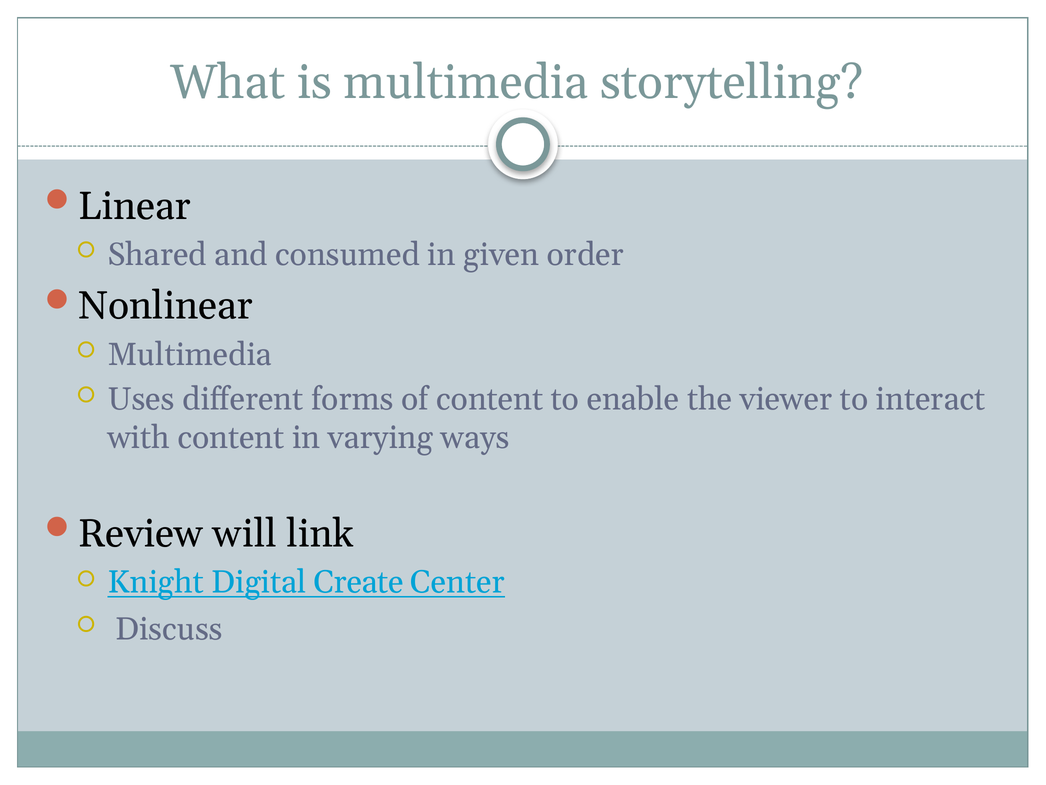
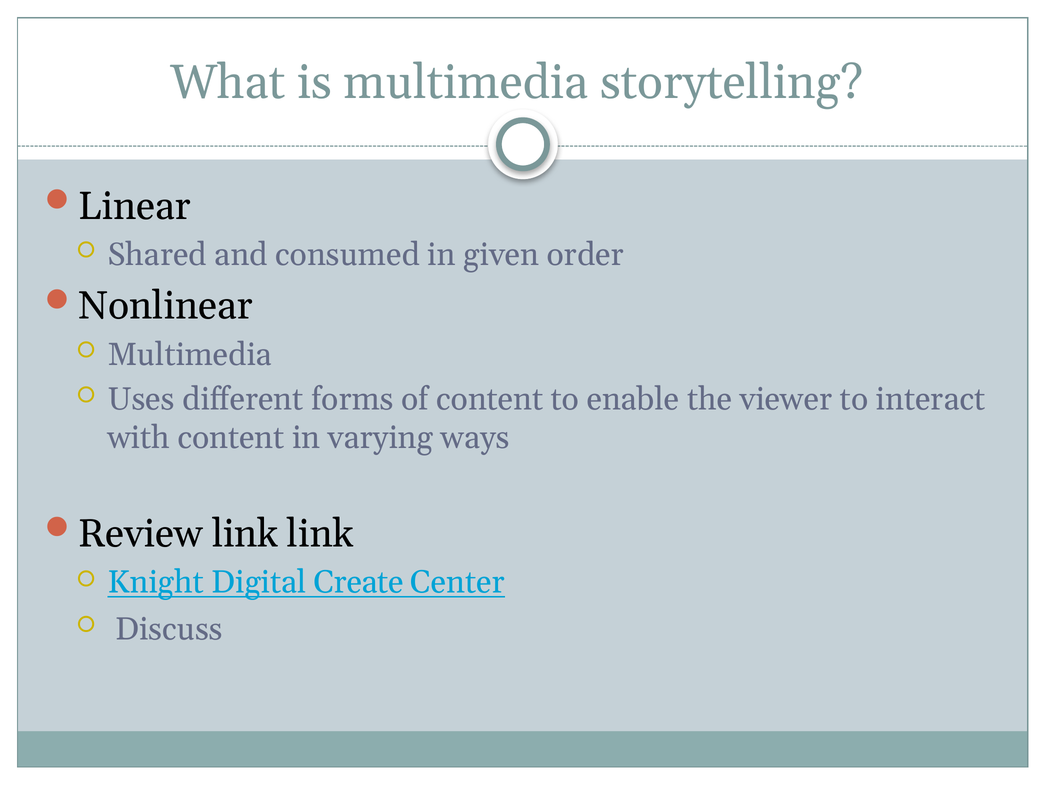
Review will: will -> link
